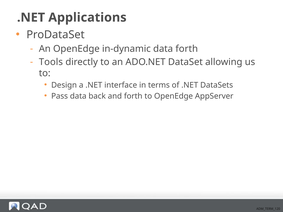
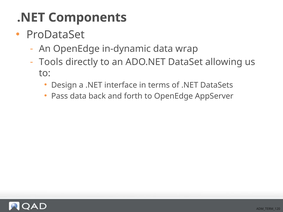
Applications: Applications -> Components
data forth: forth -> wrap
